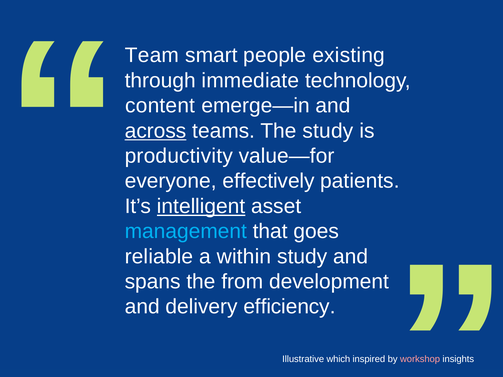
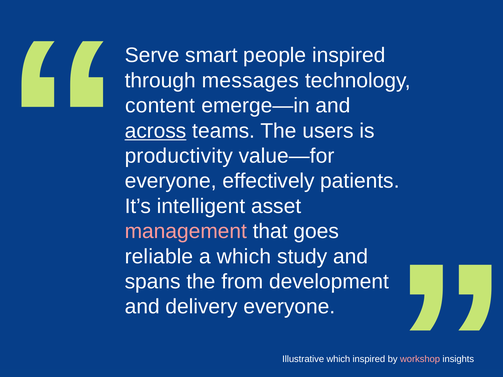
Team: Team -> Serve
people existing: existing -> inspired
immediate: immediate -> messages
The study: study -> users
intelligent underline: present -> none
management colour: light blue -> pink
a within: within -> which
delivery efficiency: efficiency -> everyone
